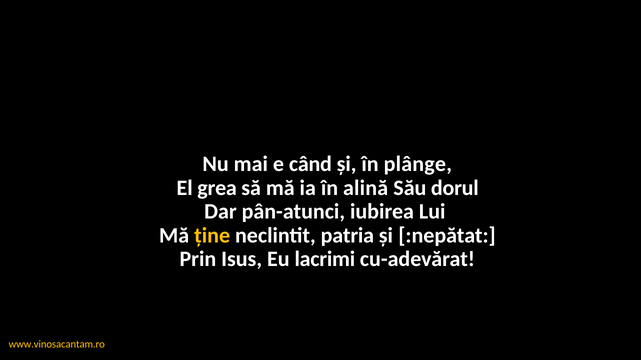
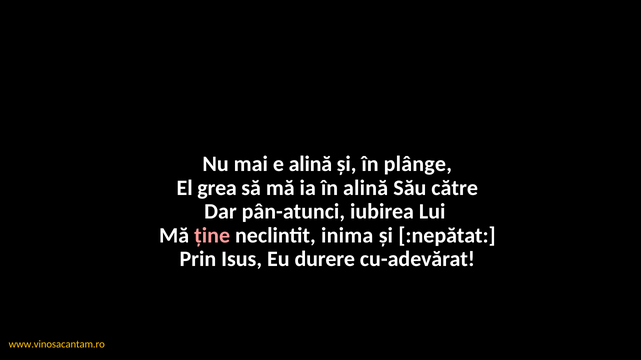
e când: când -> alină
dorul: dorul -> către
ține colour: yellow -> pink
patria: patria -> inima
lacrimi: lacrimi -> durere
